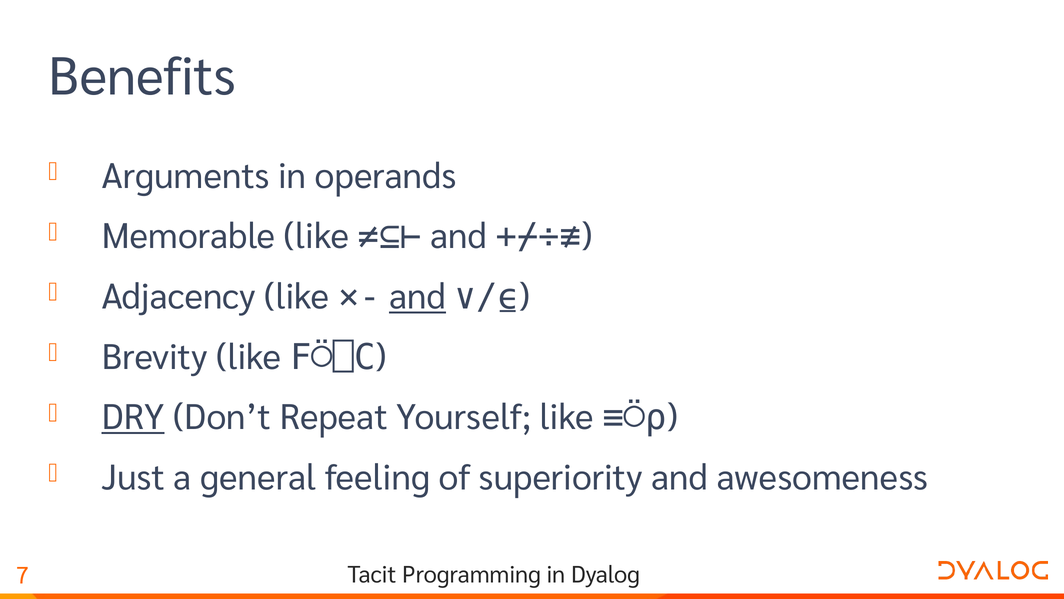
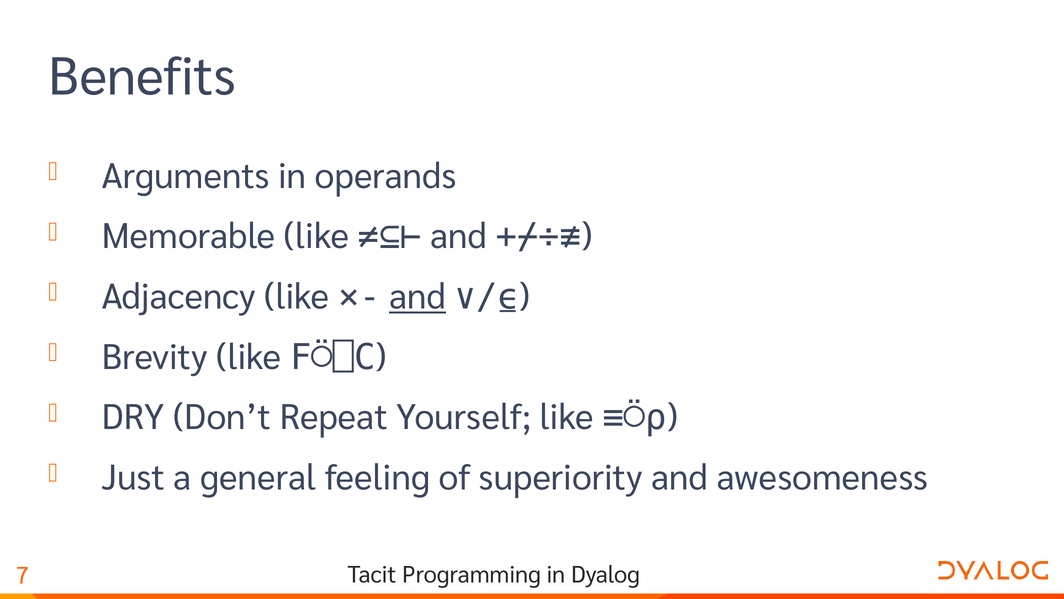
DRY underline: present -> none
